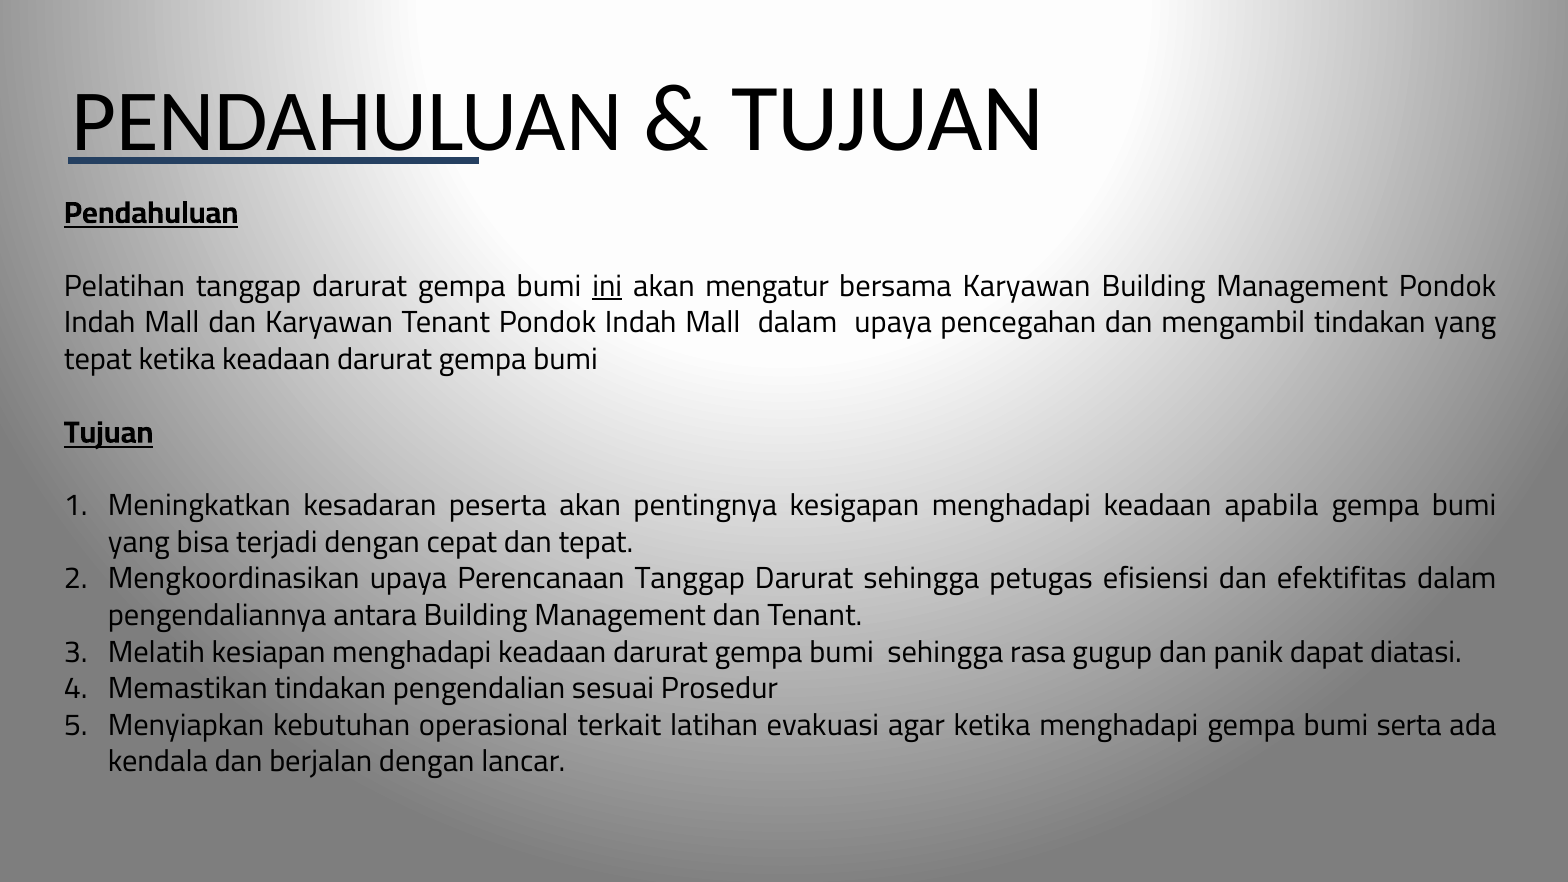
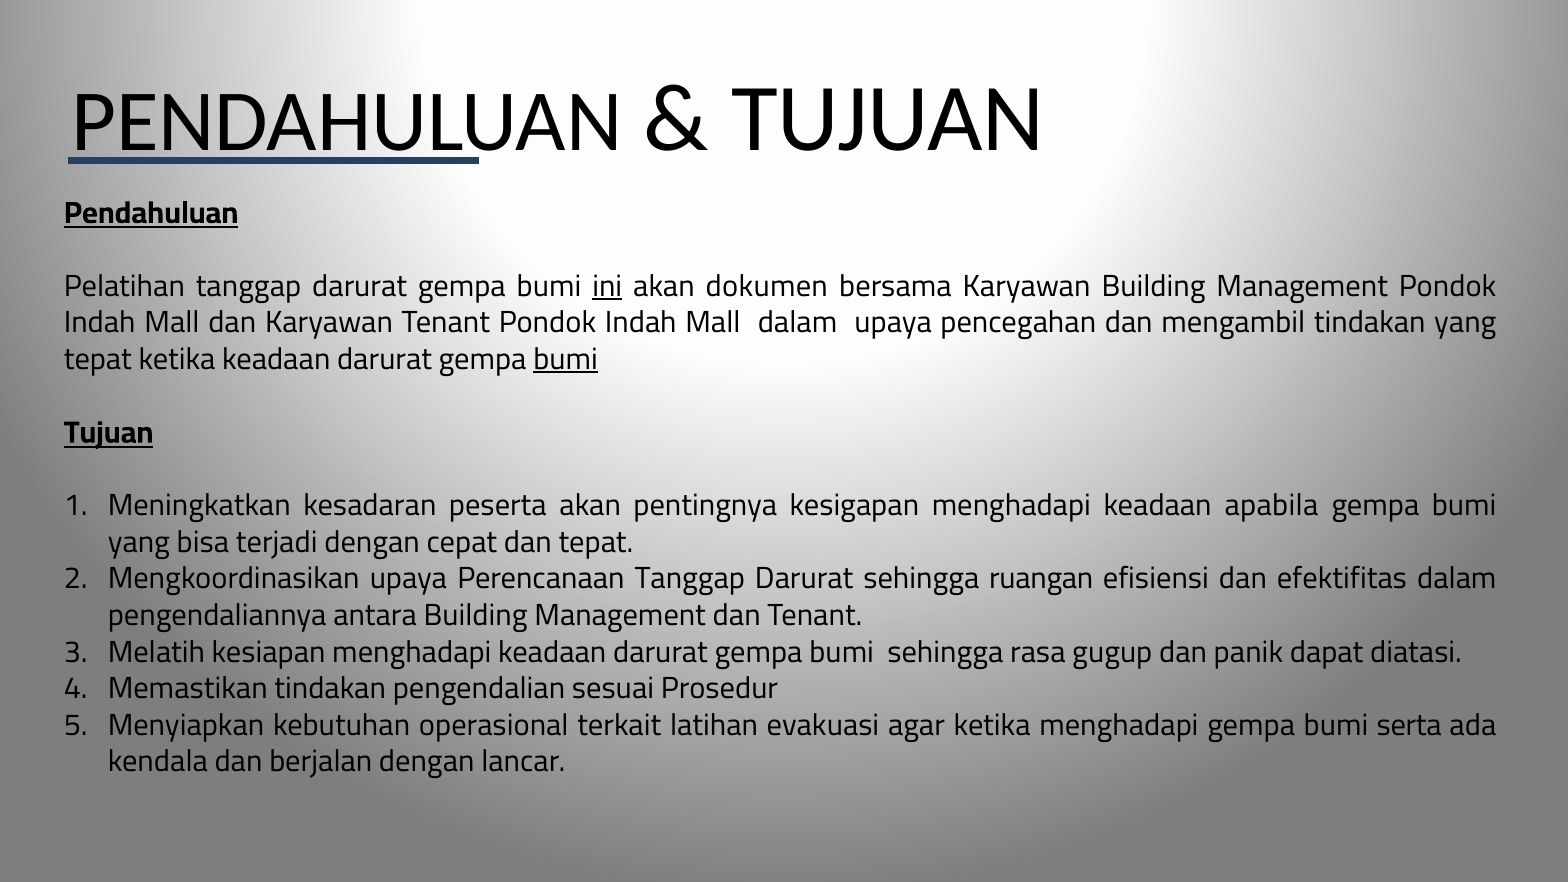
mengatur: mengatur -> dokumen
bumi at (566, 359) underline: none -> present
petugas: petugas -> ruangan
